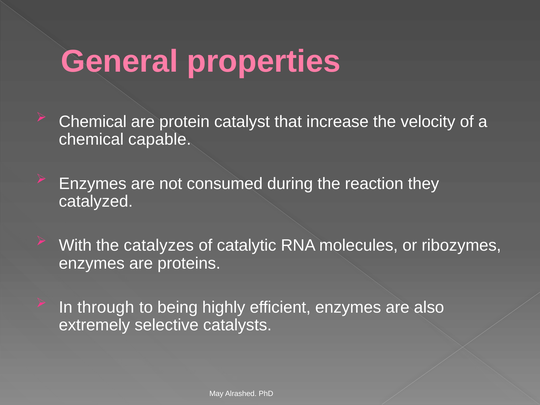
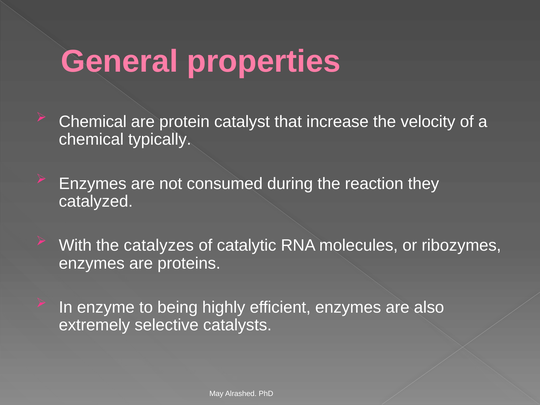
capable: capable -> typically
through: through -> enzyme
